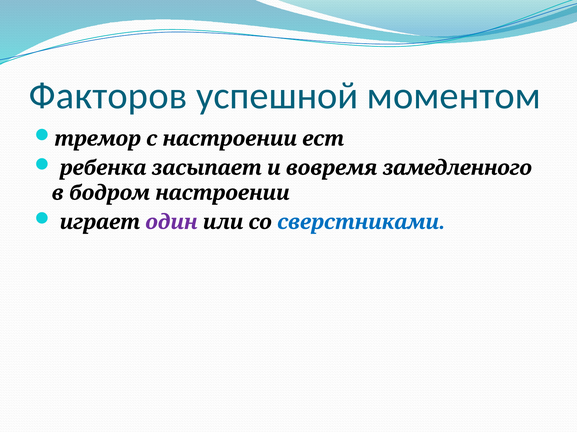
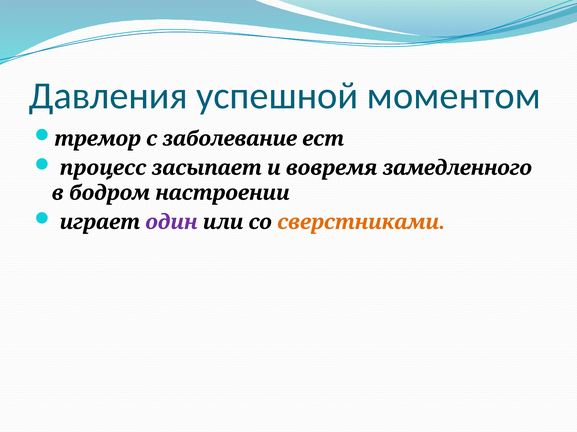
Факторов: Факторов -> Давления
с настроении: настроении -> заболевание
ребенка: ребенка -> процесс
сверстниками colour: blue -> orange
